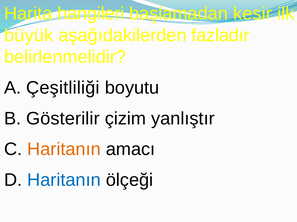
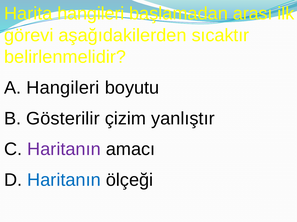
kesir: kesir -> arası
büyük: büyük -> görevi
fazladır: fazladır -> sıcaktır
A Çeşitliliği: Çeşitliliği -> Hangileri
Haritanın at (64, 150) colour: orange -> purple
